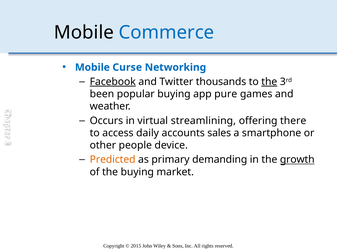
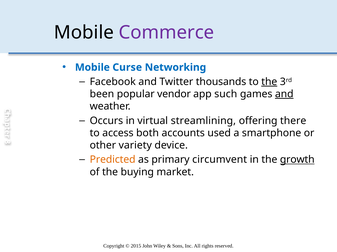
Commerce colour: blue -> purple
Facebook underline: present -> none
popular buying: buying -> vendor
pure: pure -> such
and at (284, 94) underline: none -> present
daily: daily -> both
sales: sales -> used
people: people -> variety
demanding: demanding -> circumvent
